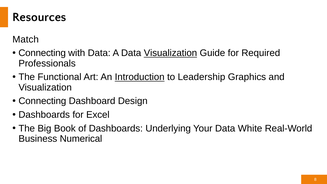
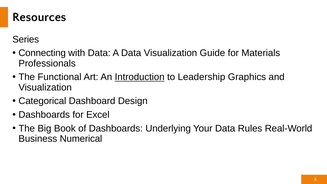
Match: Match -> Series
Visualization at (170, 53) underline: present -> none
Required: Required -> Materials
Connecting at (42, 101): Connecting -> Categorical
White: White -> Rules
